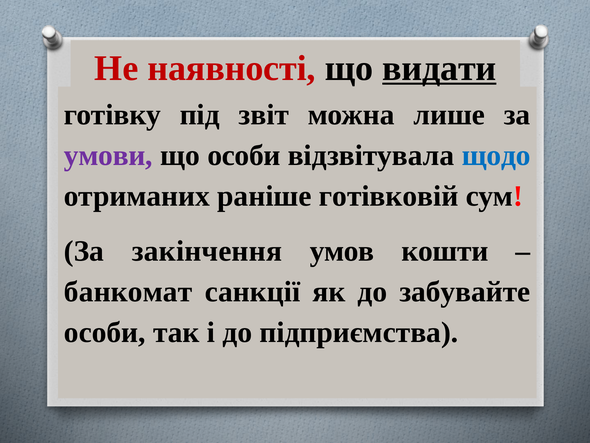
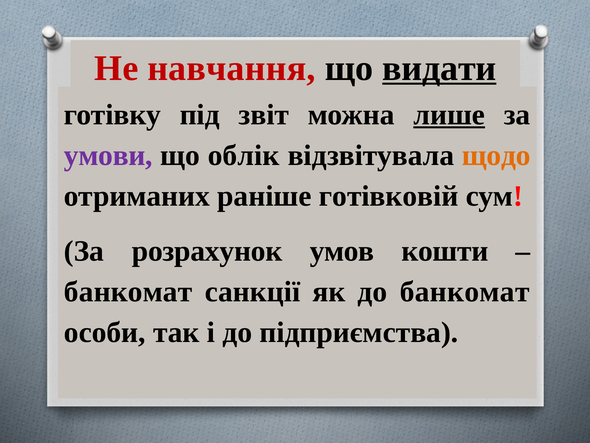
наявності: наявності -> навчання
лише underline: none -> present
що особи: особи -> облік
щодо colour: blue -> orange
закінчення: закінчення -> розрахунок
до забувайте: забувайте -> банкомат
